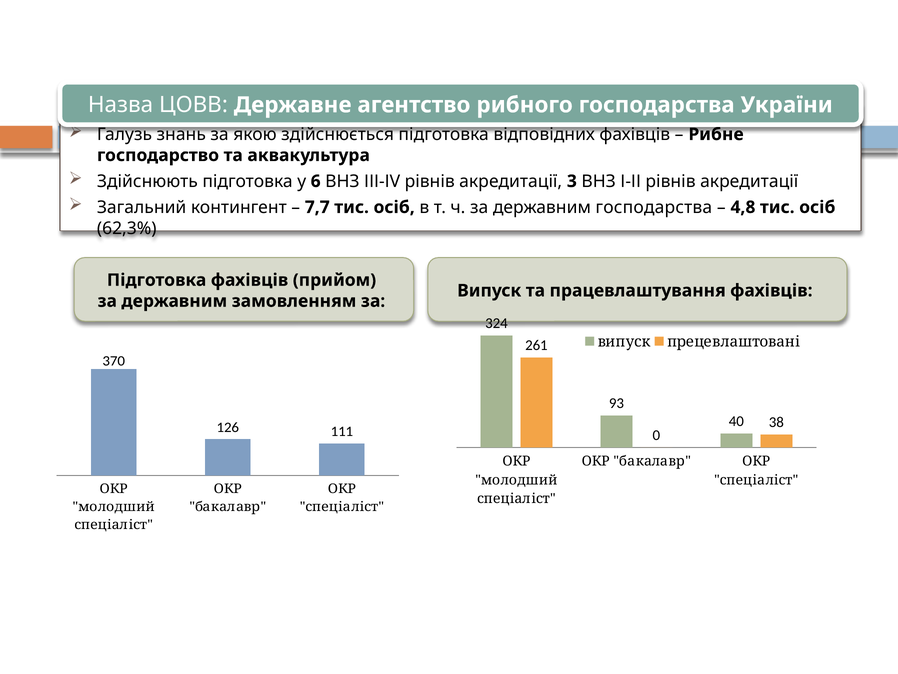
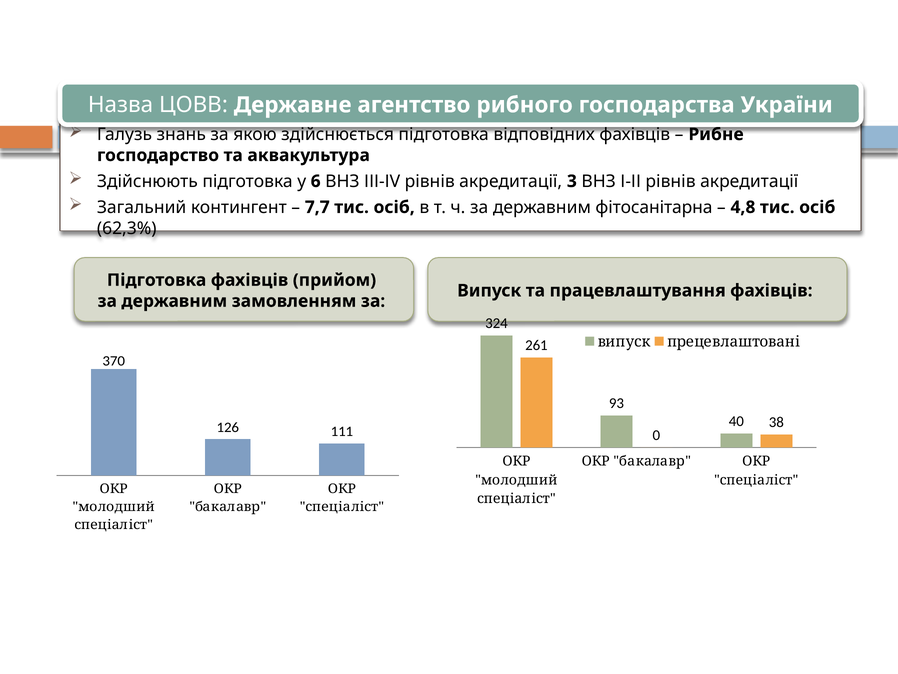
державним господарства: господарства -> фітосанітарна
